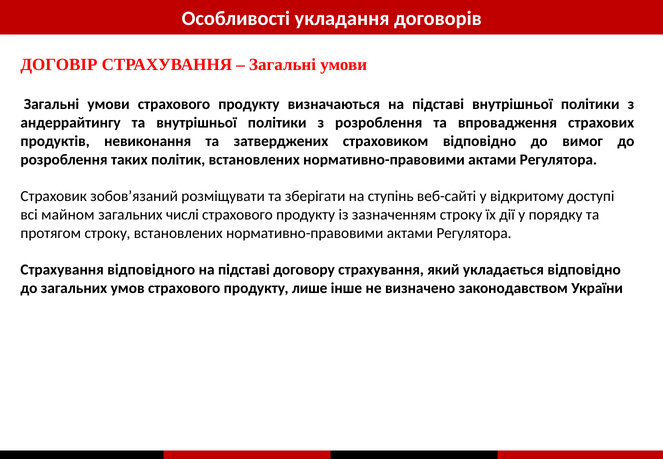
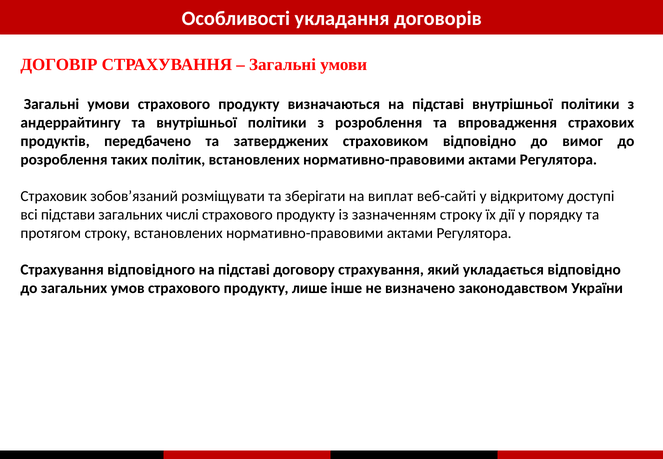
невиконання: невиконання -> передбачено
ступінь: ступінь -> виплат
майном: майном -> підстави
